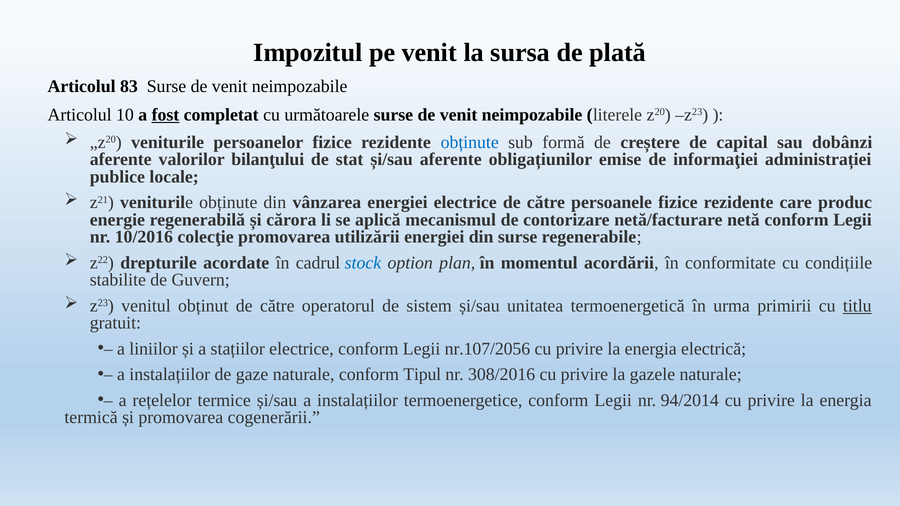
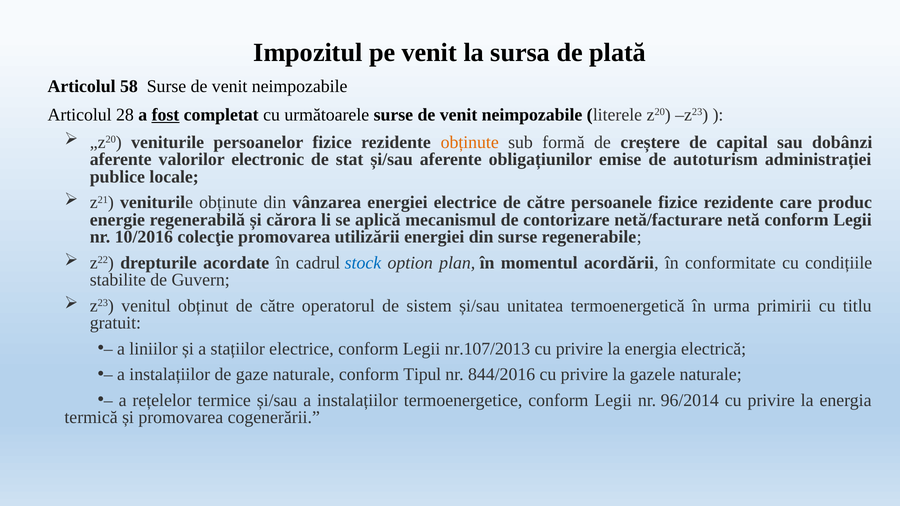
83: 83 -> 58
10: 10 -> 28
obținute at (470, 142) colour: blue -> orange
bilanţului: bilanţului -> electronic
informaţiei: informaţiei -> autoturism
titlu underline: present -> none
nr.107/2056: nr.107/2056 -> nr.107/2013
308/2016: 308/2016 -> 844/2016
94/2014: 94/2014 -> 96/2014
